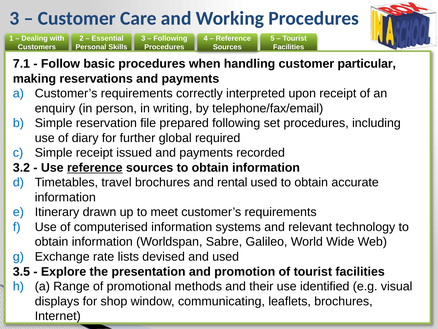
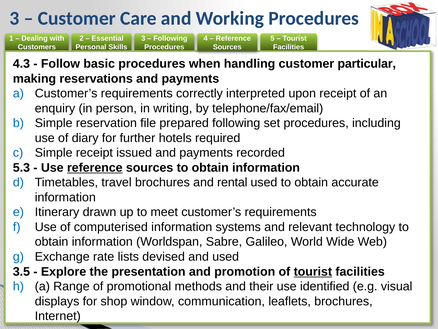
7.1: 7.1 -> 4.3
global: global -> hotels
3.2: 3.2 -> 5.3
tourist at (313, 271) underline: none -> present
communicating: communicating -> communication
